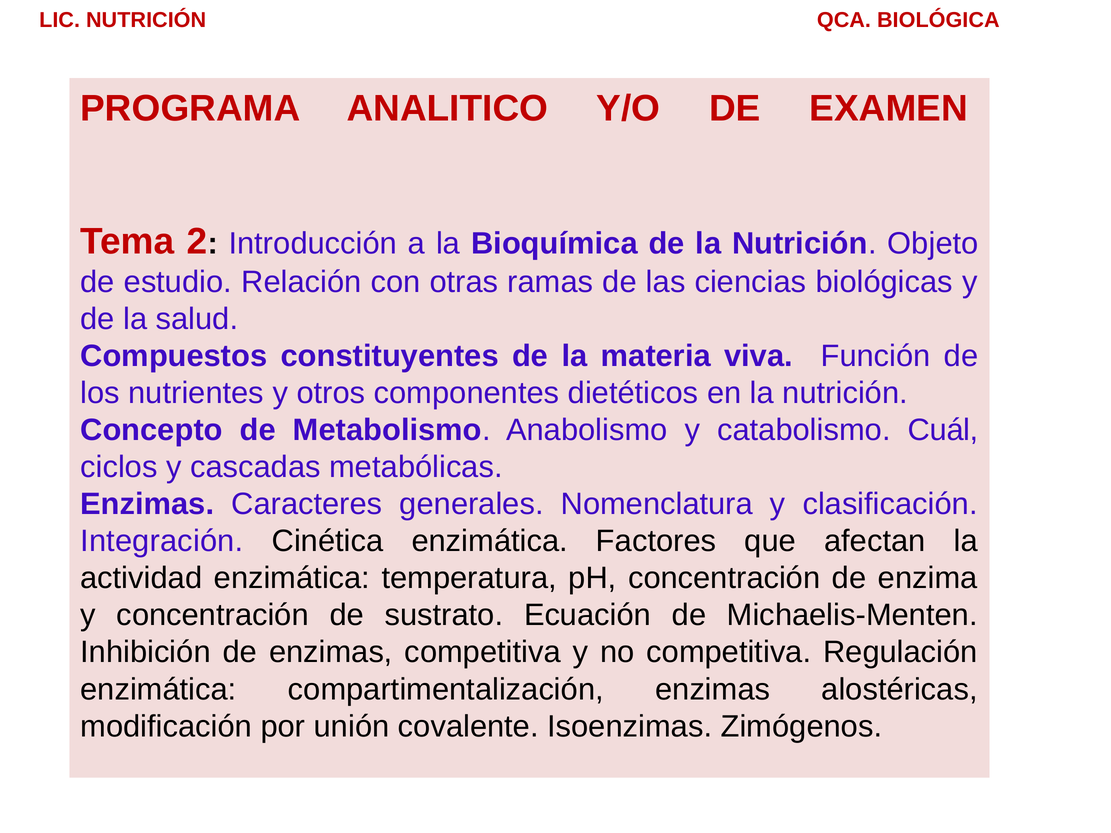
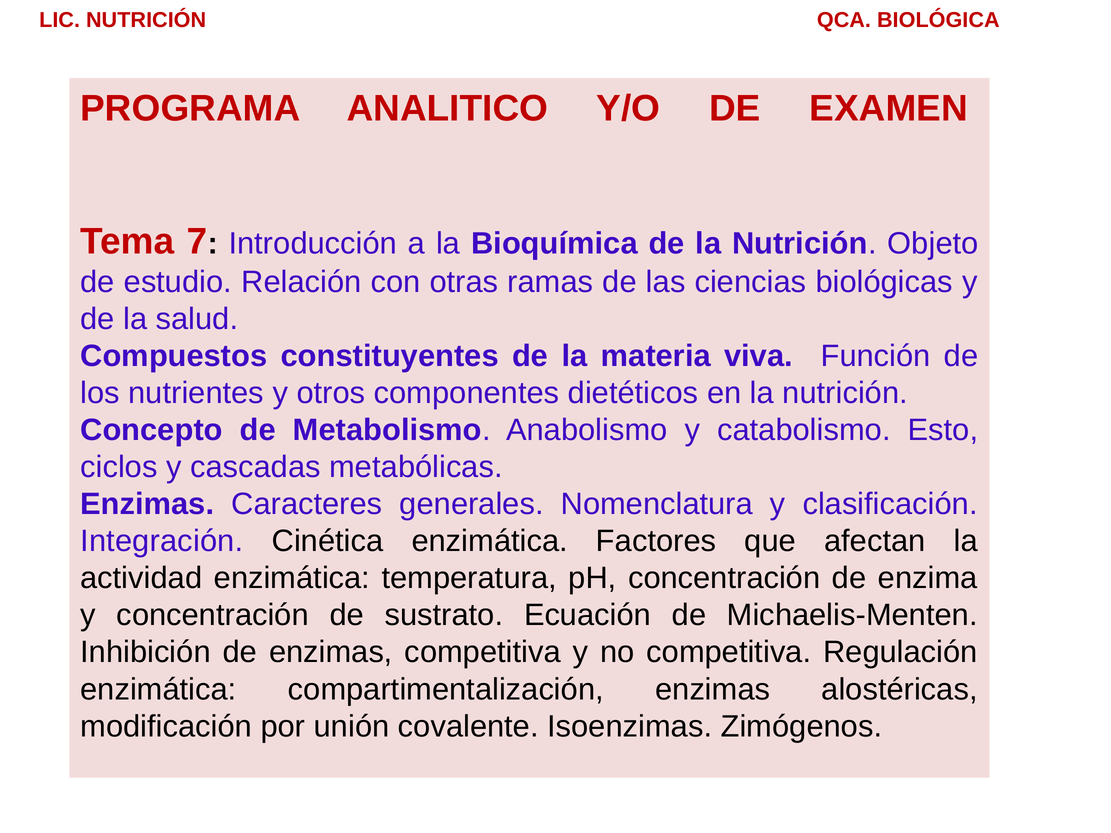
2: 2 -> 7
Cuál: Cuál -> Esto
